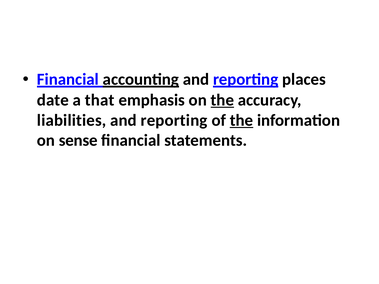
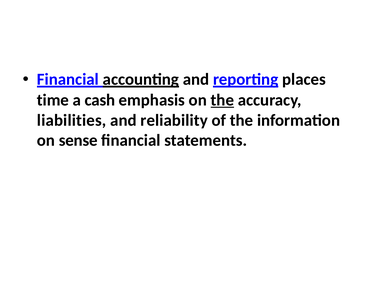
date: date -> time
that: that -> cash
reporting at (174, 120): reporting -> reliability
the at (242, 120) underline: present -> none
